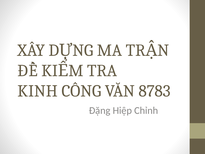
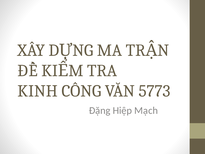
8783: 8783 -> 5773
Chỉnh: Chỉnh -> Mạch
